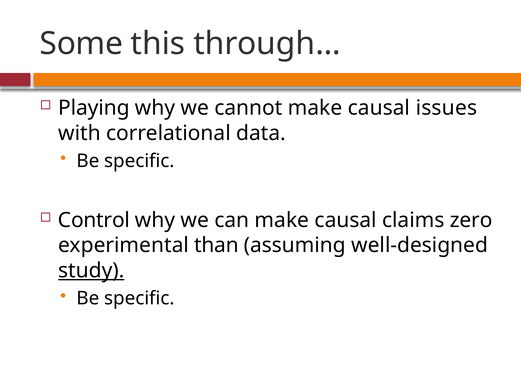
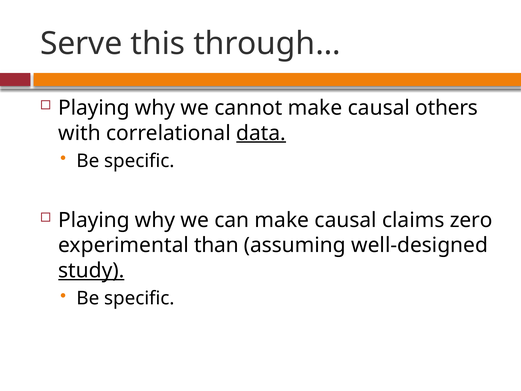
Some: Some -> Serve
issues: issues -> others
data underline: none -> present
Control at (94, 220): Control -> Playing
